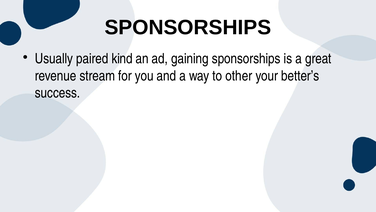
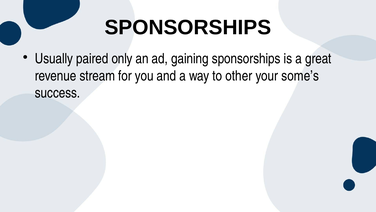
kind: kind -> only
better’s: better’s -> some’s
